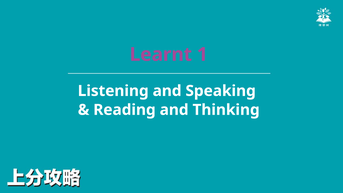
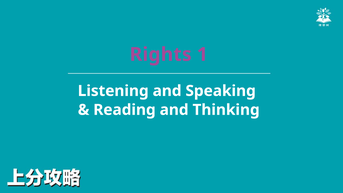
Learnt: Learnt -> Rights
